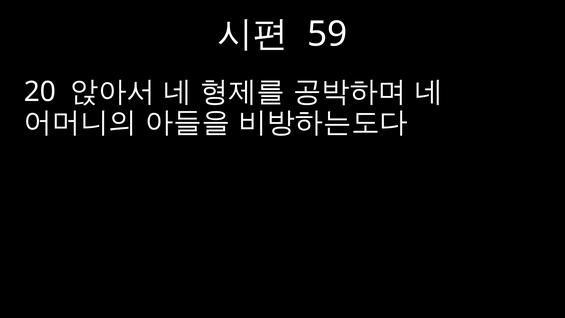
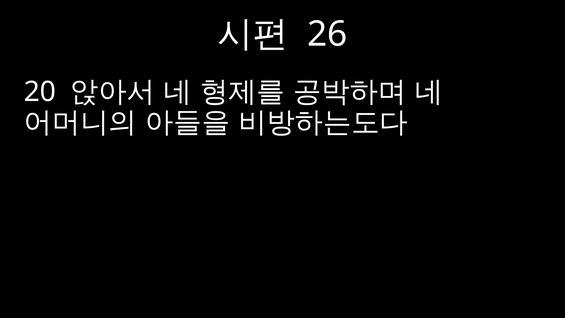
59: 59 -> 26
